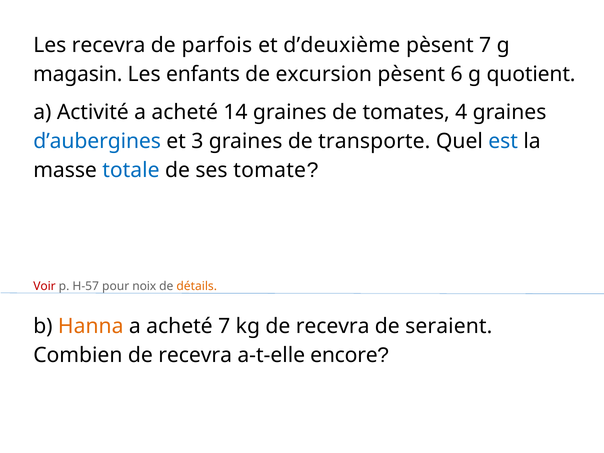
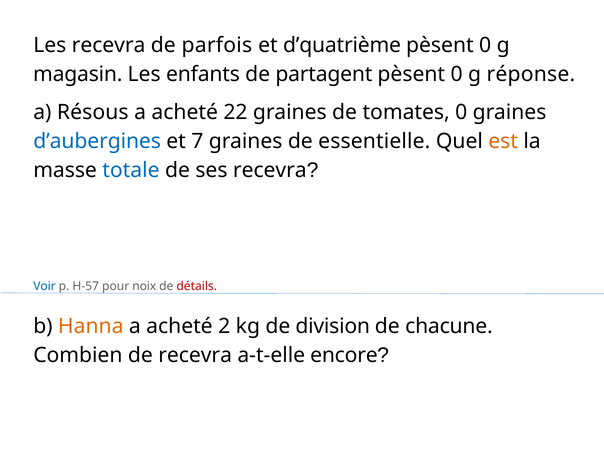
d’deuxième: d’deuxième -> d’quatrième
7 at (485, 45): 7 -> 0
excursion: excursion -> partagent
6 at (457, 74): 6 -> 0
quotient: quotient -> réponse
Activité: Activité -> Résous
14: 14 -> 22
tomates 4: 4 -> 0
3: 3 -> 7
transporte: transporte -> essentielle
est colour: blue -> orange
ses tomate: tomate -> recevra
Voir colour: red -> blue
détails colour: orange -> red
acheté 7: 7 -> 2
kg de recevra: recevra -> division
seraient: seraient -> chacune
